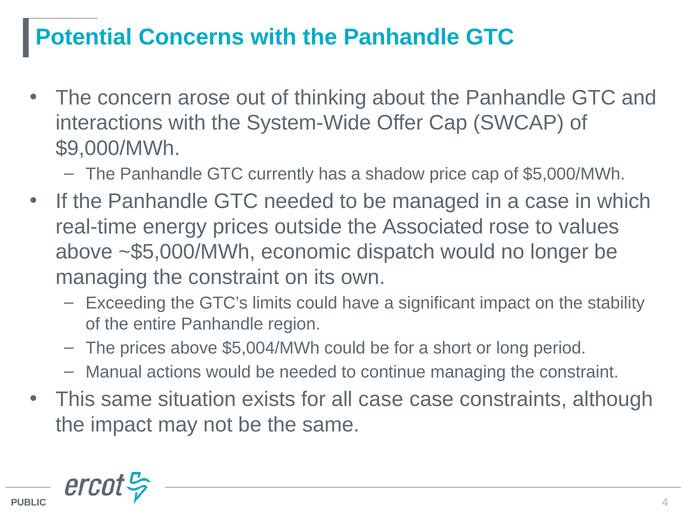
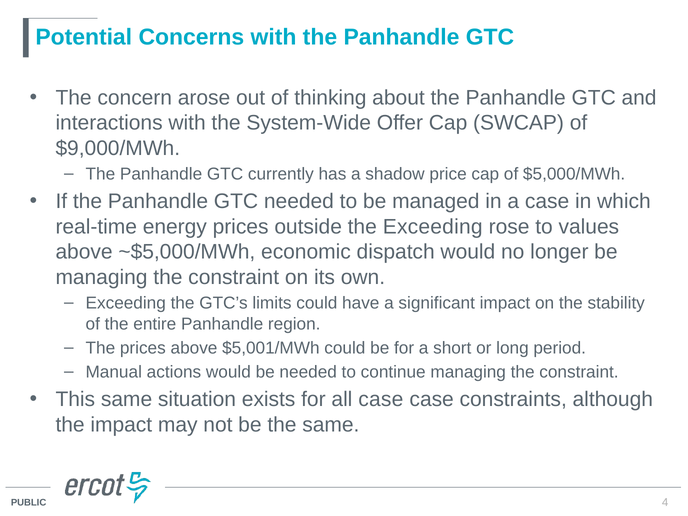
the Associated: Associated -> Exceeding
$5,004/MWh: $5,004/MWh -> $5,001/MWh
